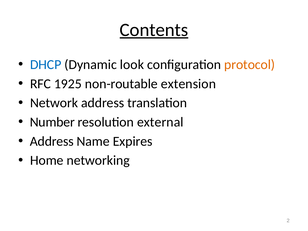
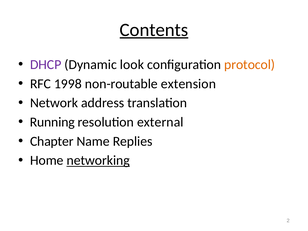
DHCP colour: blue -> purple
1925: 1925 -> 1998
Number: Number -> Running
Address at (52, 141): Address -> Chapter
Expires: Expires -> Replies
networking underline: none -> present
